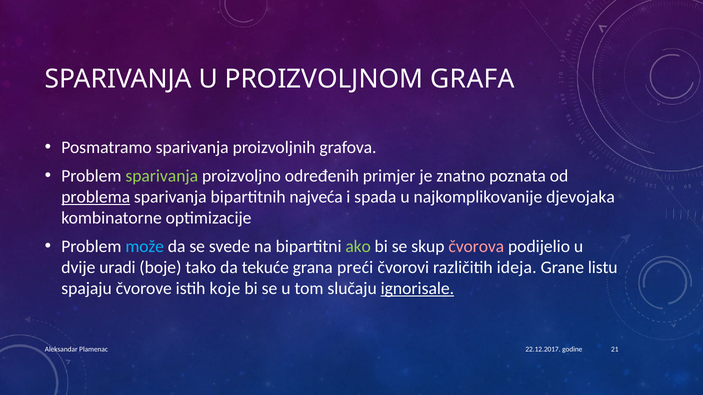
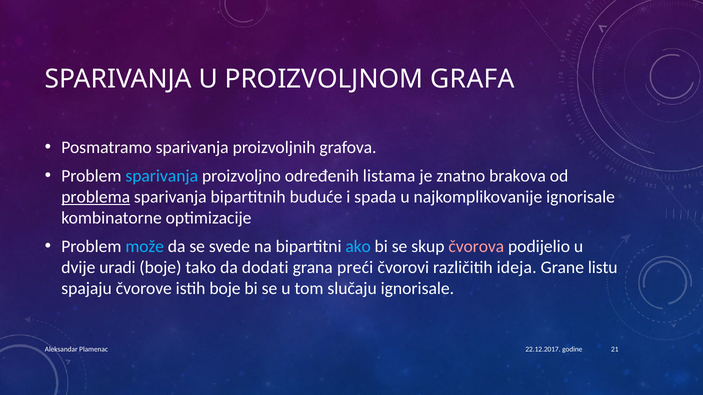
sparivanja at (162, 176) colour: light green -> light blue
primjer: primjer -> listama
poznata: poznata -> brakova
najveća: najveća -> buduće
najkomplikovanije djevojaka: djevojaka -> ignorisale
ako colour: light green -> light blue
tekuće: tekuće -> dodati
istih koje: koje -> boje
ignorisale at (417, 289) underline: present -> none
